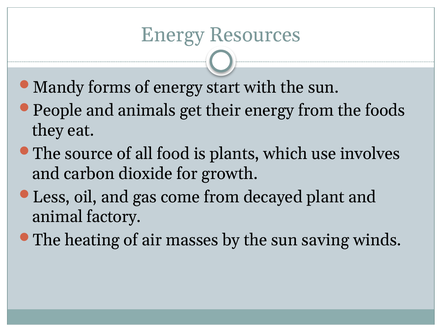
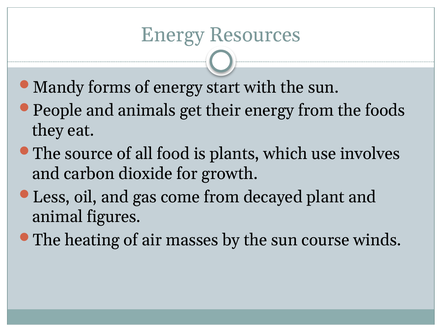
factory: factory -> figures
saving: saving -> course
